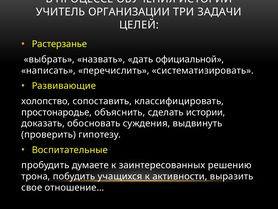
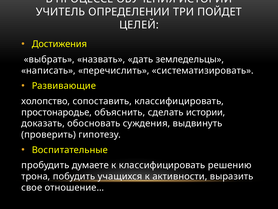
ОРГАНИЗАЦИИ: ОРГАНИЗАЦИИ -> ОПРЕДЕЛЕНИИ
ЗАДАЧИ: ЗАДАЧИ -> ПОЙДЕТ
Растерзанье: Растерзанье -> Достижения
официальной: официальной -> земледельцы
к заинтересованных: заинтересованных -> классифицировать
